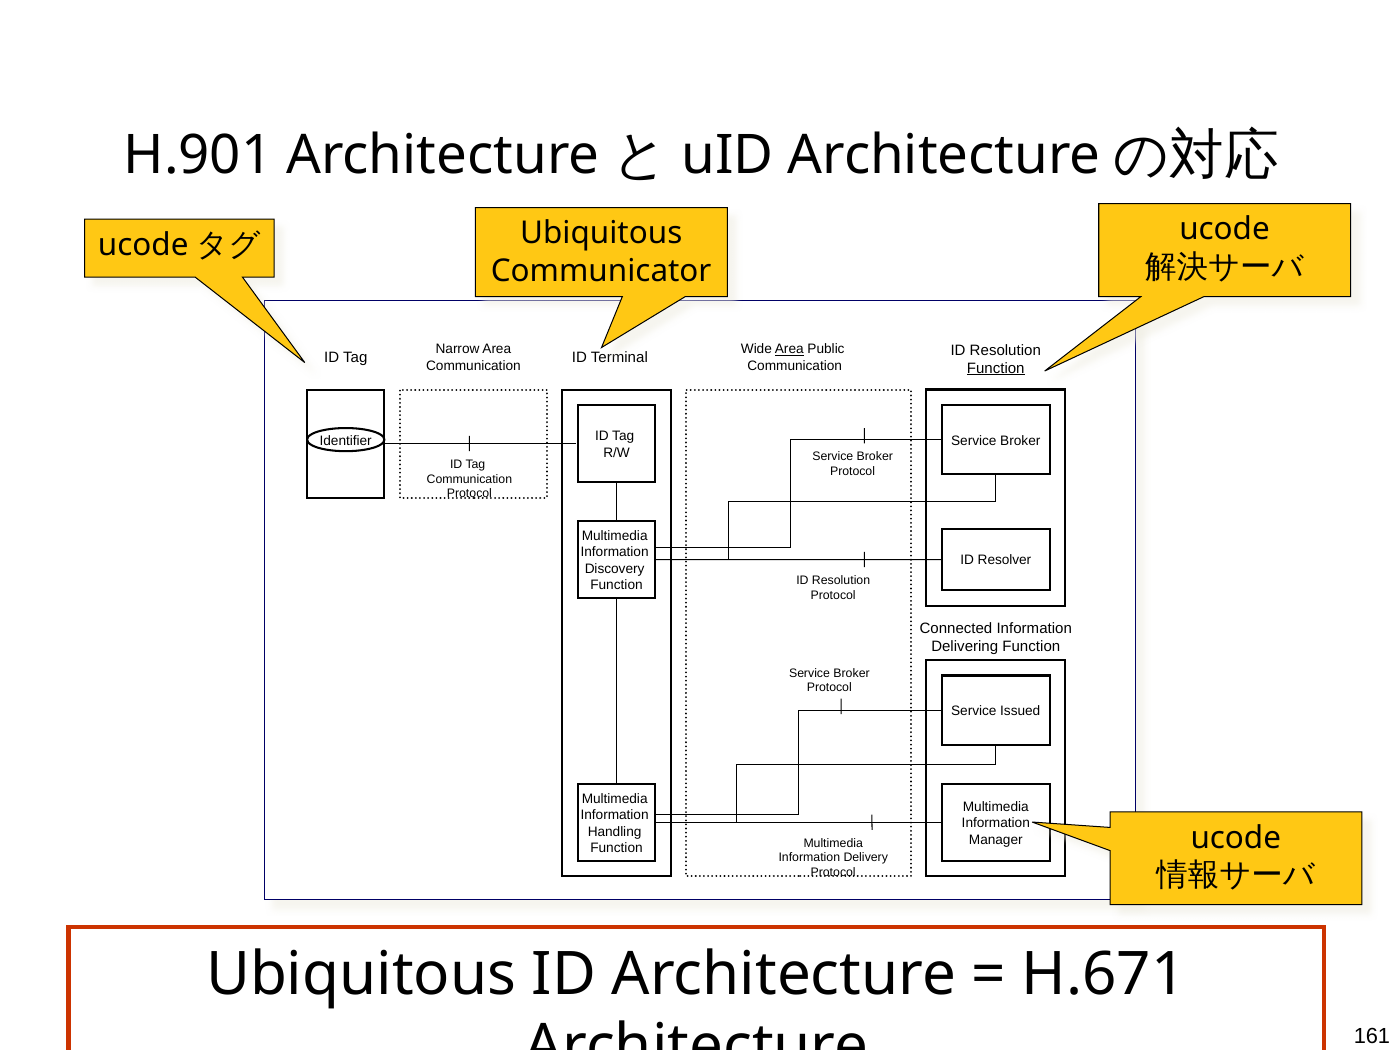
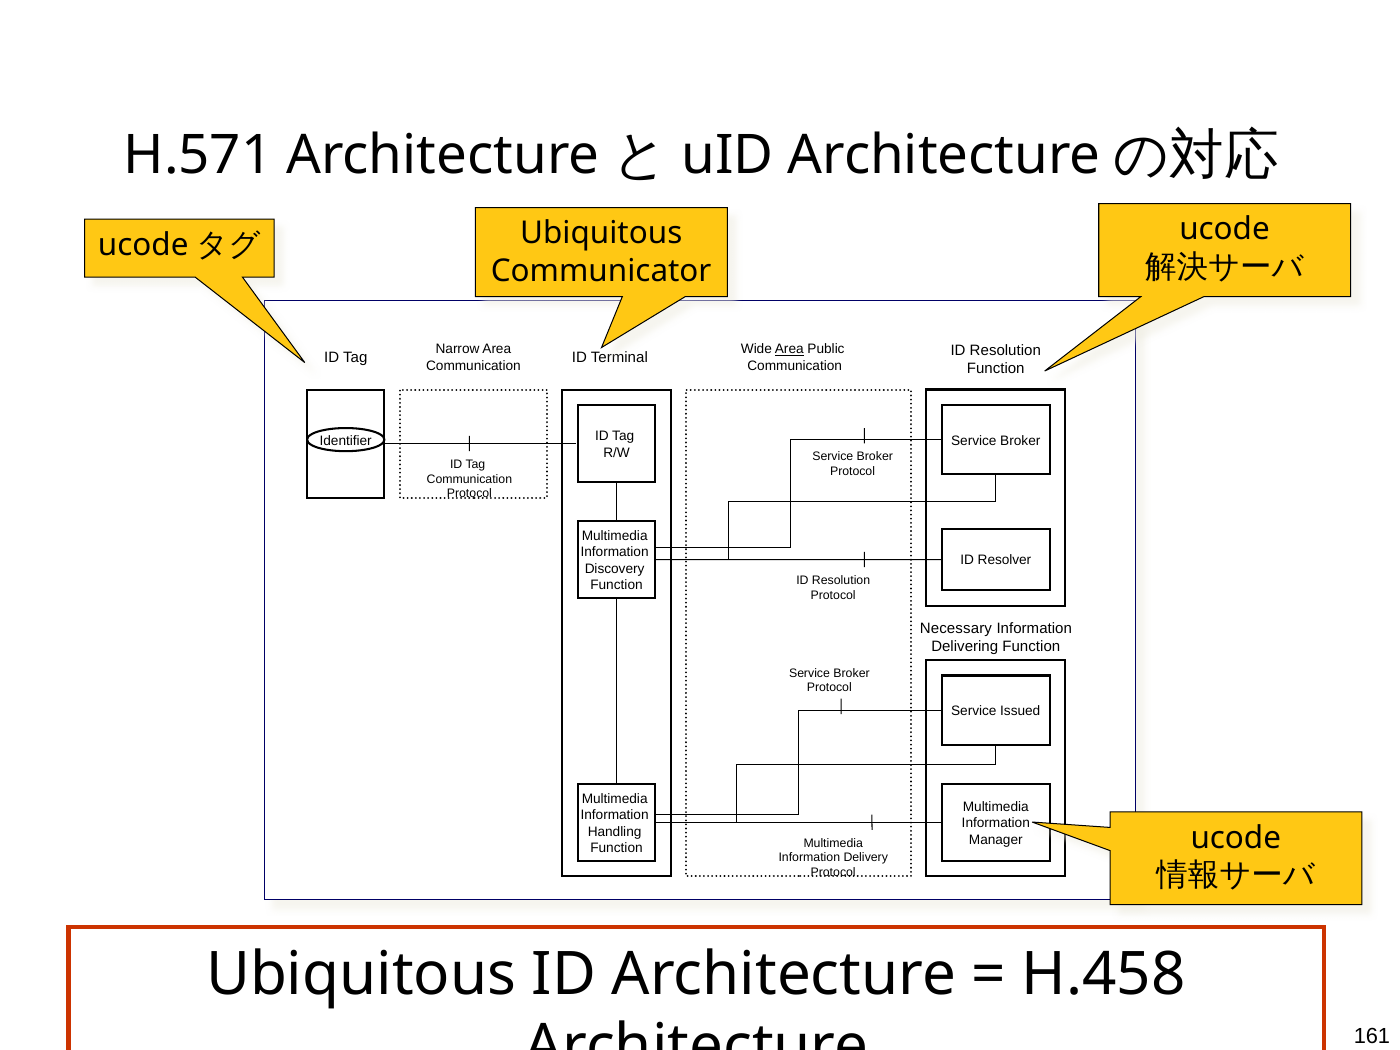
H.901: H.901 -> H.571
Function at (996, 368) underline: present -> none
Connected: Connected -> Necessary
H.671: H.671 -> H.458
